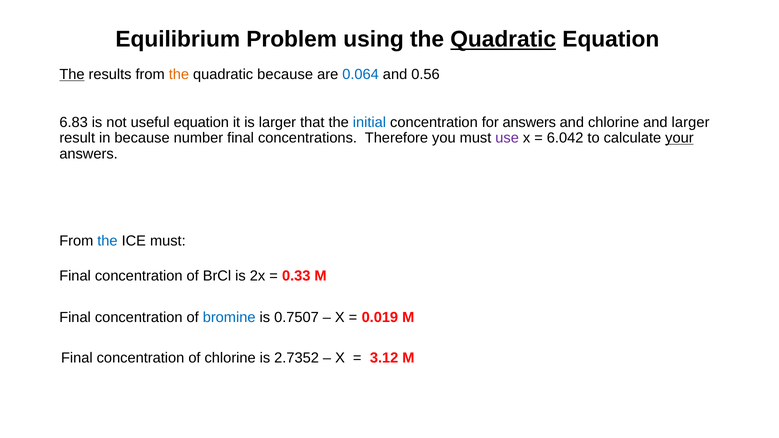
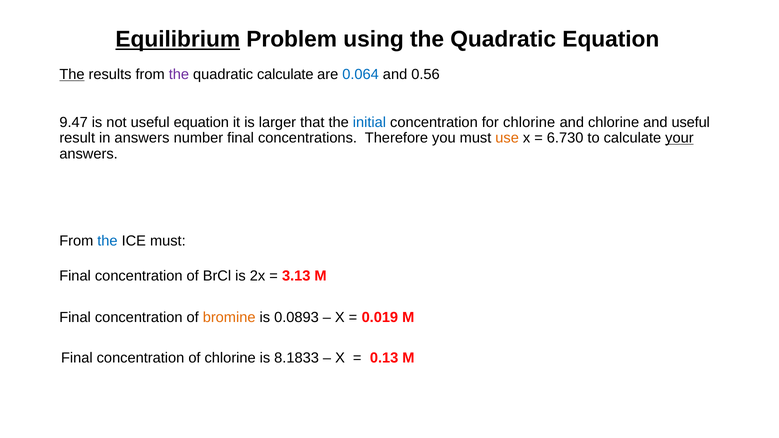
Equilibrium underline: none -> present
Quadratic at (503, 39) underline: present -> none
the at (179, 75) colour: orange -> purple
quadratic because: because -> calculate
6.83: 6.83 -> 9.47
for answers: answers -> chlorine
and larger: larger -> useful
in because: because -> answers
use colour: purple -> orange
6.042: 6.042 -> 6.730
0.33: 0.33 -> 3.13
bromine colour: blue -> orange
0.7507: 0.7507 -> 0.0893
2.7352: 2.7352 -> 8.1833
3.12: 3.12 -> 0.13
